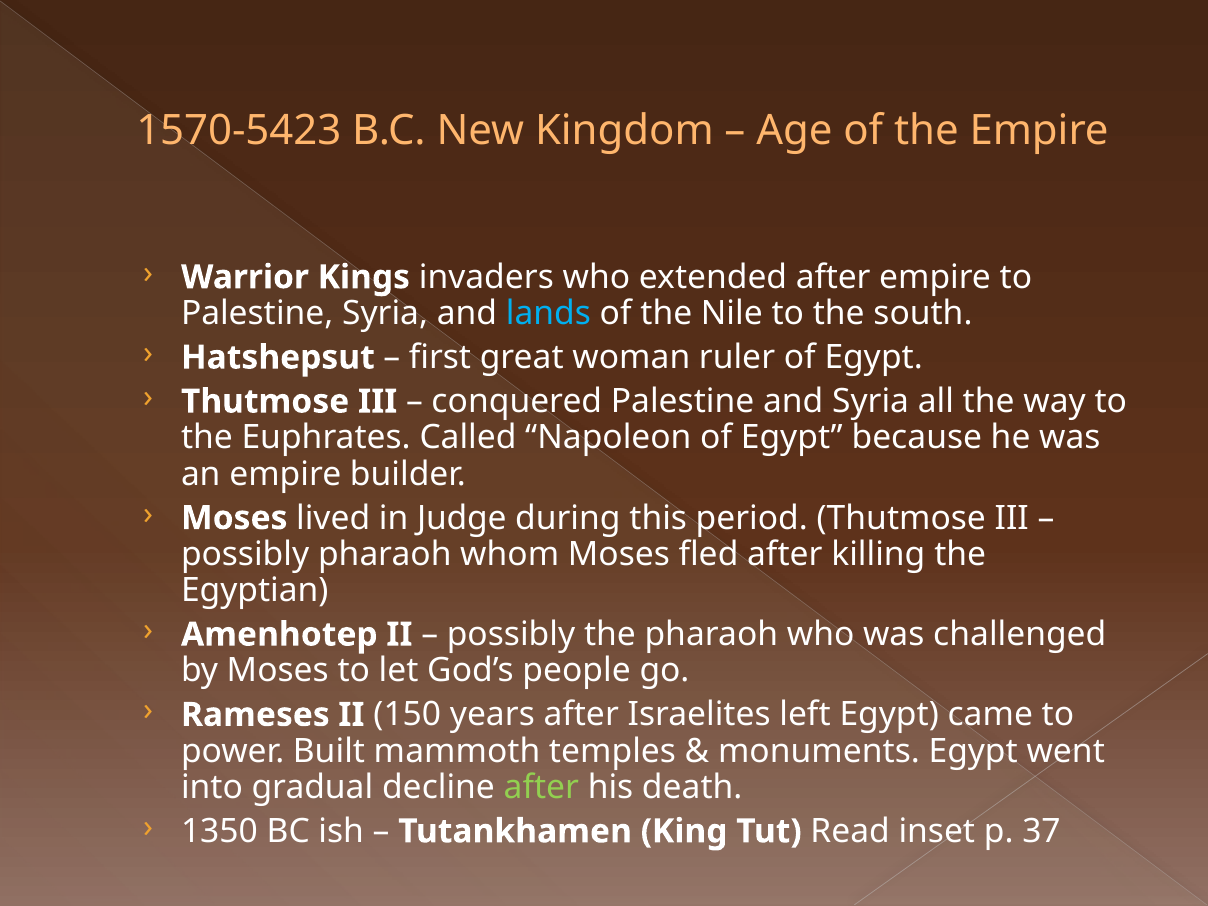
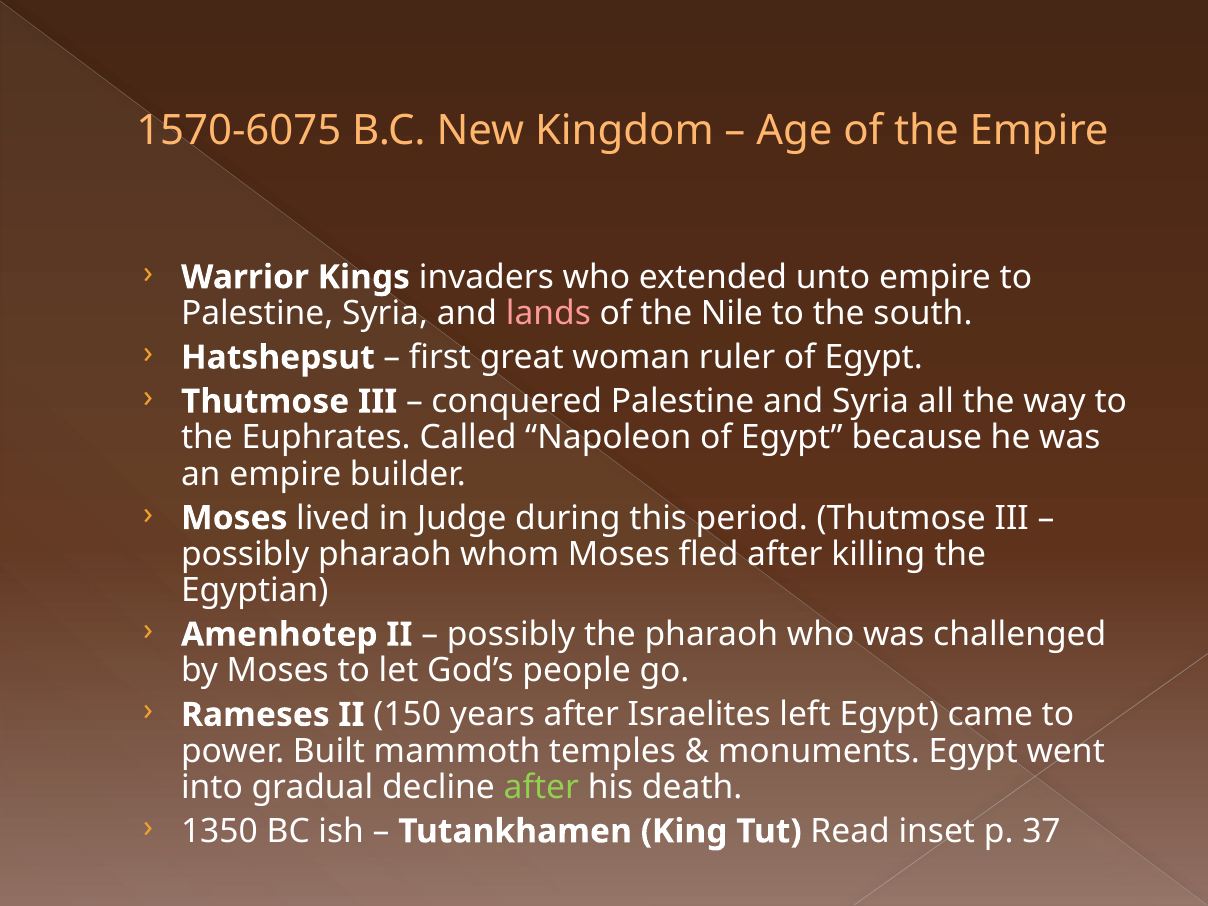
1570-5423: 1570-5423 -> 1570-6075
extended after: after -> unto
lands colour: light blue -> pink
